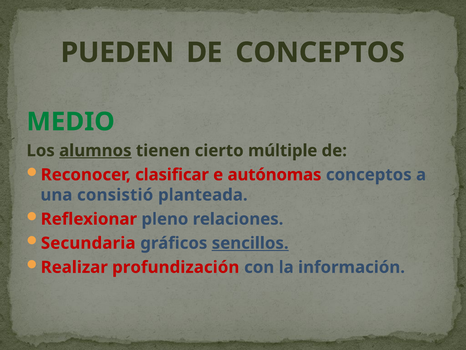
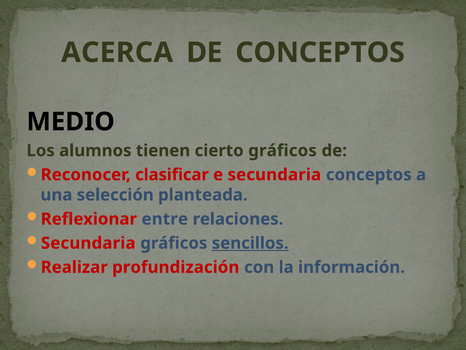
PUEDEN: PUEDEN -> ACERCA
MEDIO colour: green -> black
alumnos underline: present -> none
cierto múltiple: múltiple -> gráficos
e autónomas: autónomas -> secundaria
consistió: consistió -> selección
pleno: pleno -> entre
